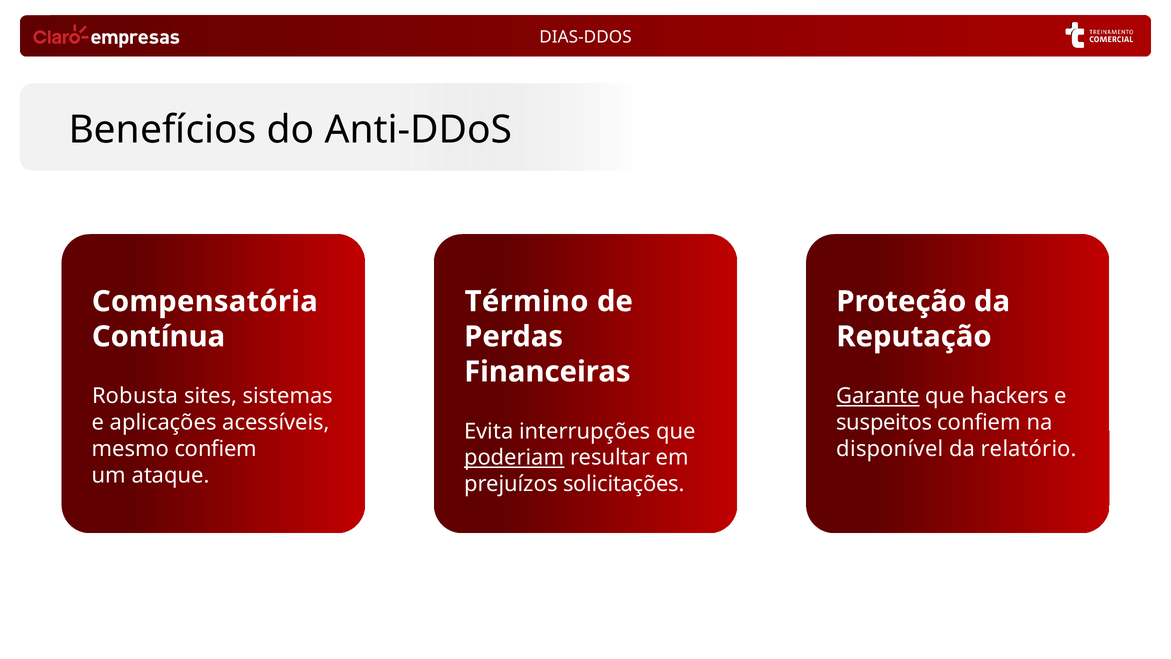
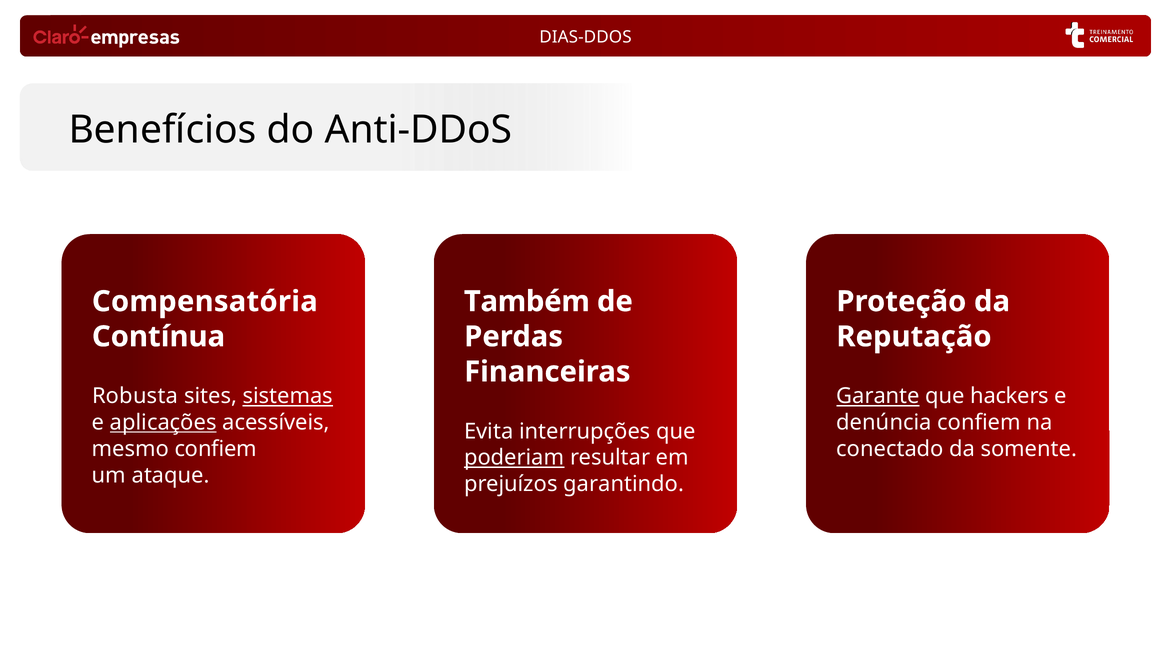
Término: Término -> Também
sistemas underline: none -> present
aplicações underline: none -> present
suspeitos: suspeitos -> denúncia
disponível: disponível -> conectado
relatório: relatório -> somente
solicitações: solicitações -> garantindo
